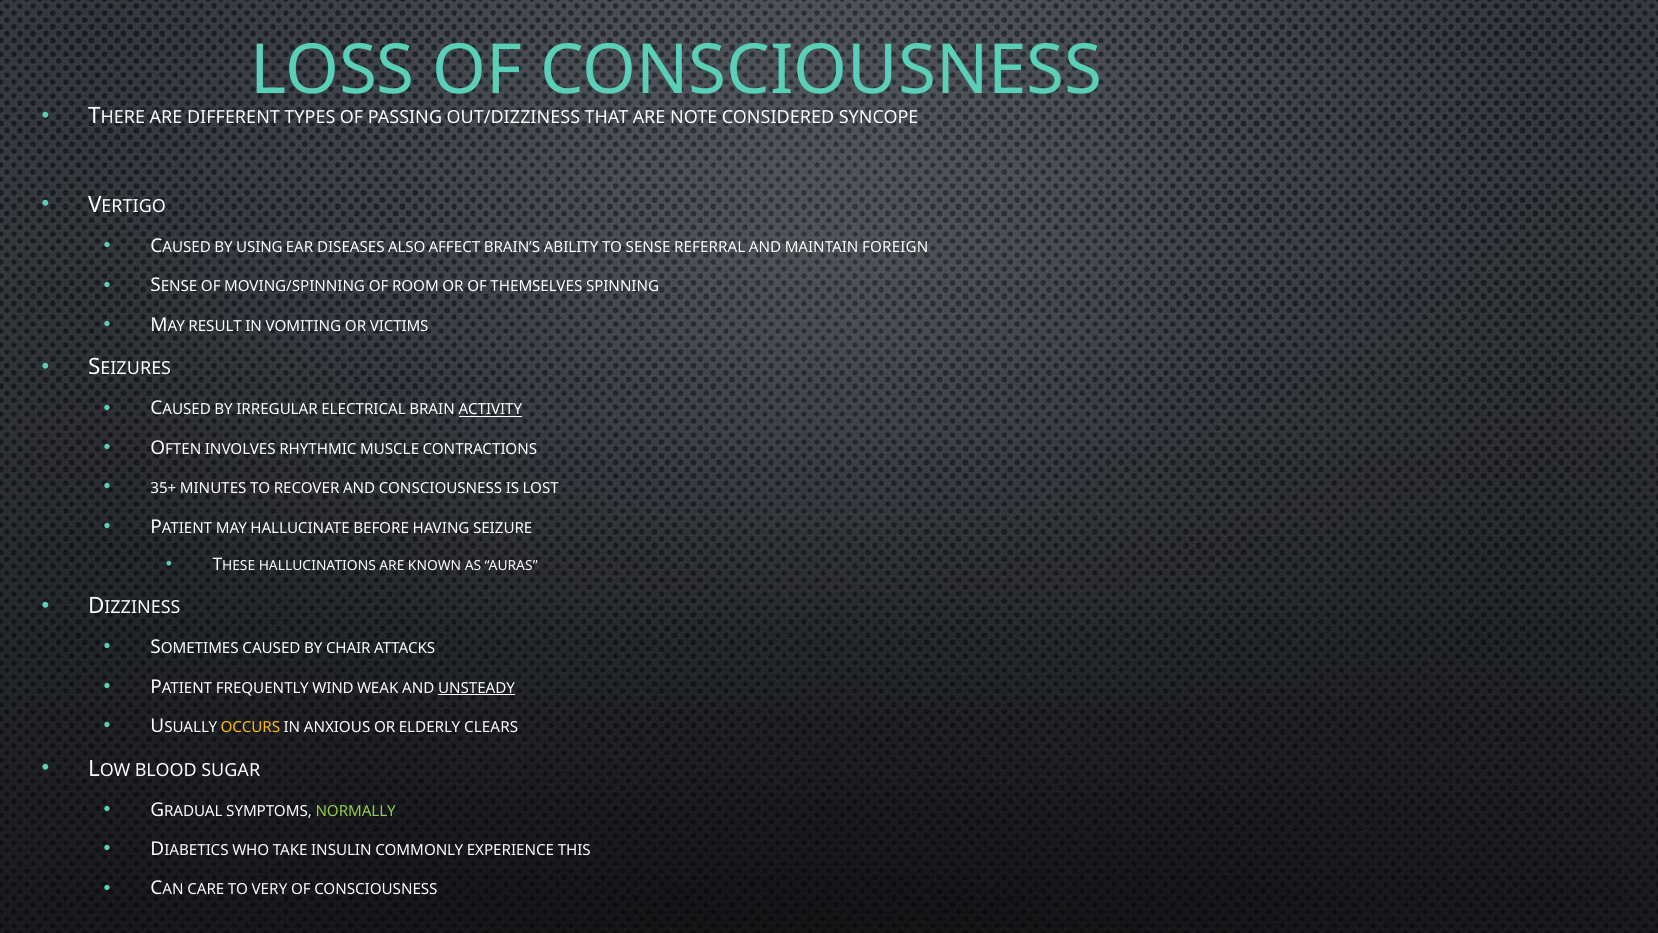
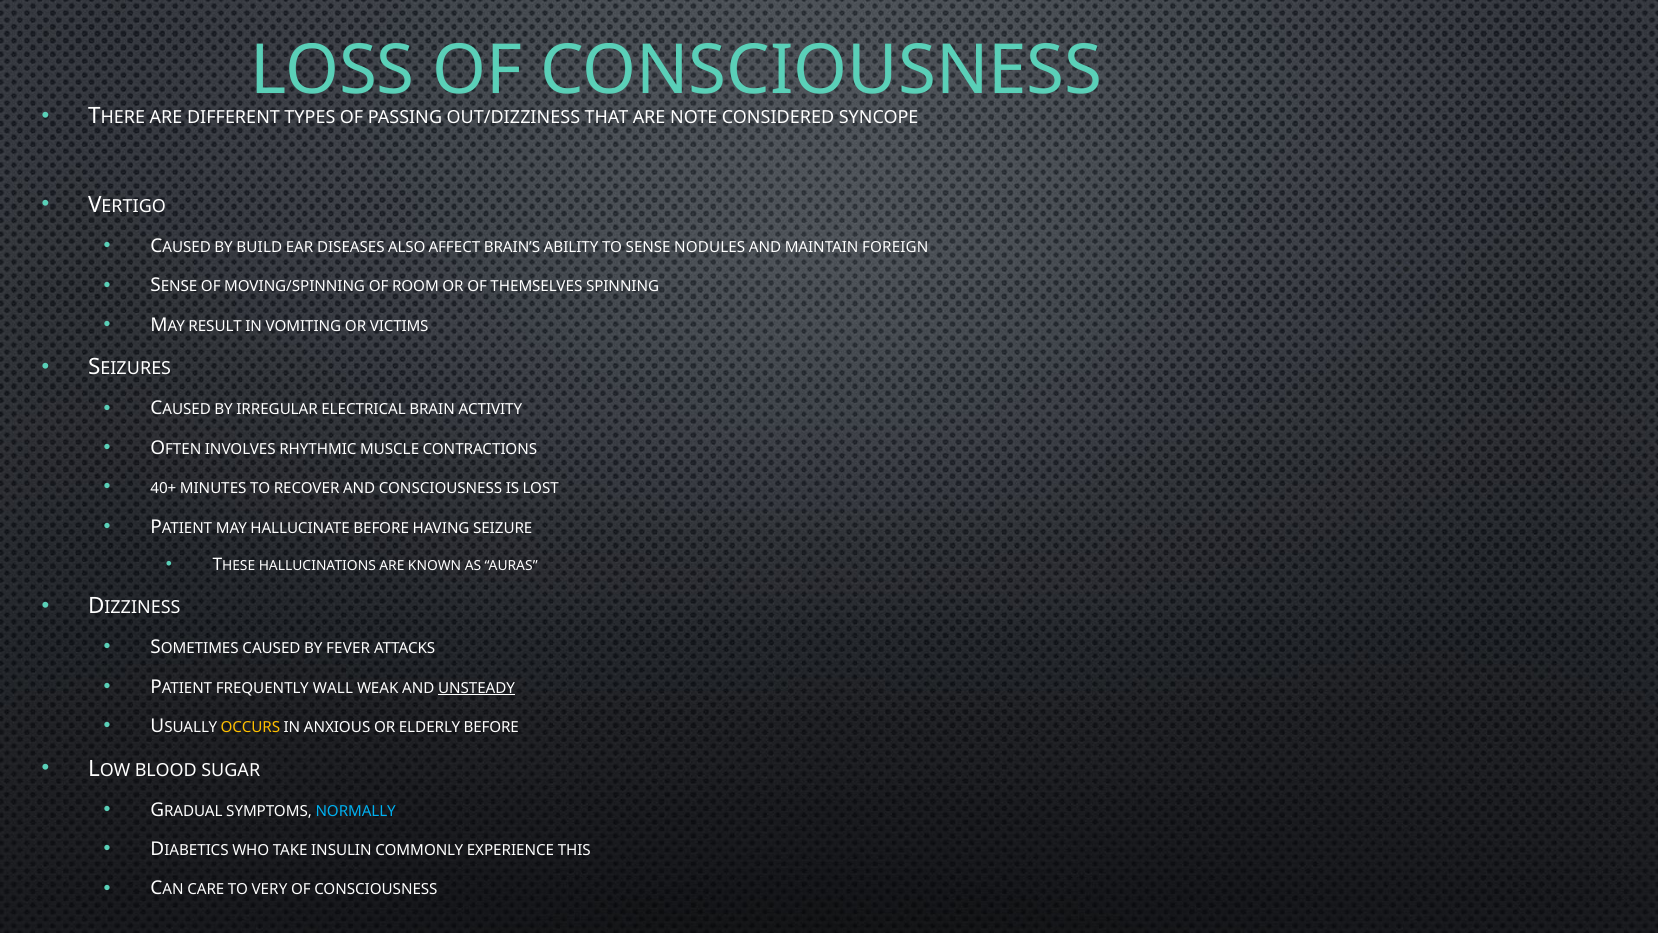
USING: USING -> BUILD
REFERRAL: REFERRAL -> NODULES
ACTIVITY underline: present -> none
35+: 35+ -> 40+
CHAIR: CHAIR -> FEVER
WIND: WIND -> WALL
ELDERLY CLEARS: CLEARS -> BEFORE
NORMALLY colour: light green -> light blue
